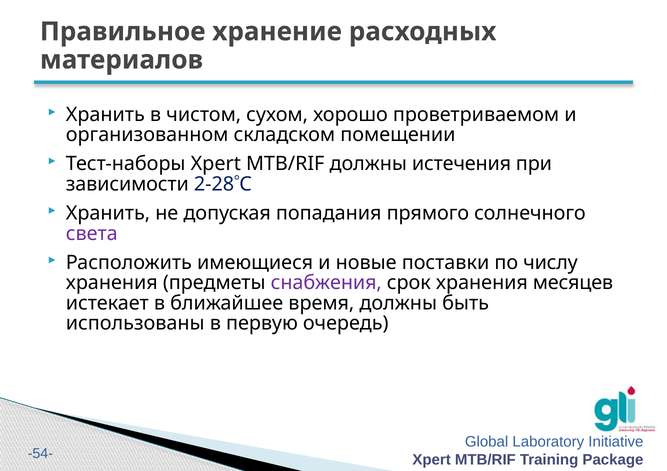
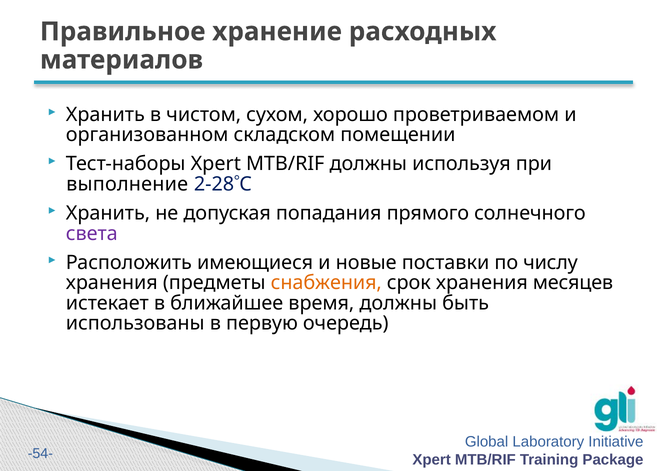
истечения: истечения -> используя
зависимости: зависимости -> выполнение
снабжения colour: purple -> orange
